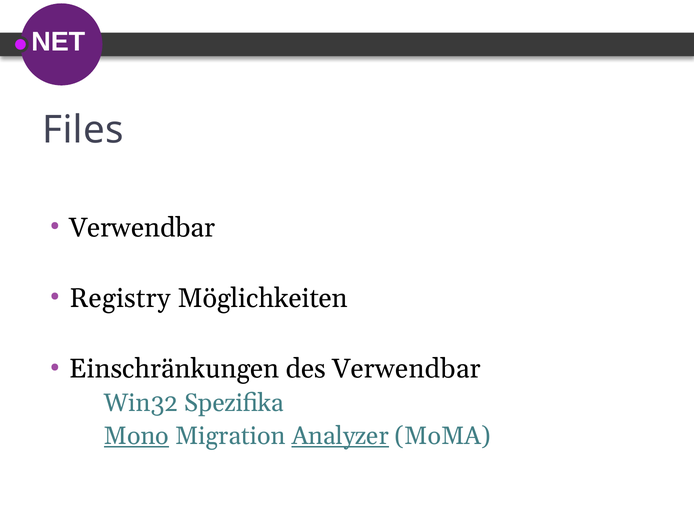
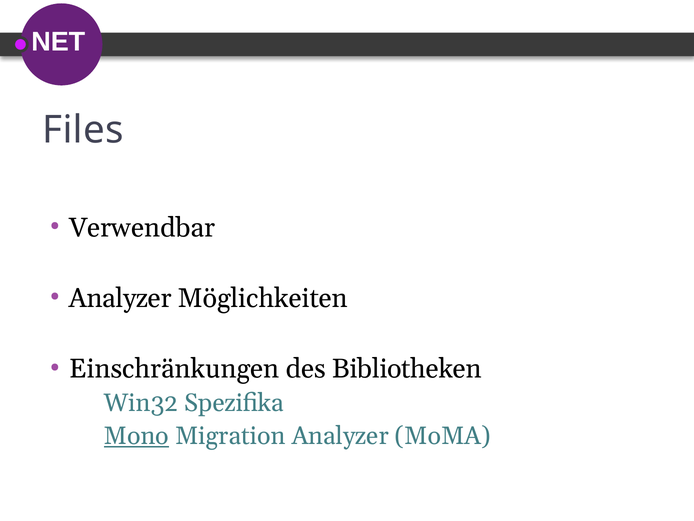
Registry at (120, 298): Registry -> Analyzer
des Verwendbar: Verwendbar -> Bibliotheken
Analyzer at (340, 436) underline: present -> none
